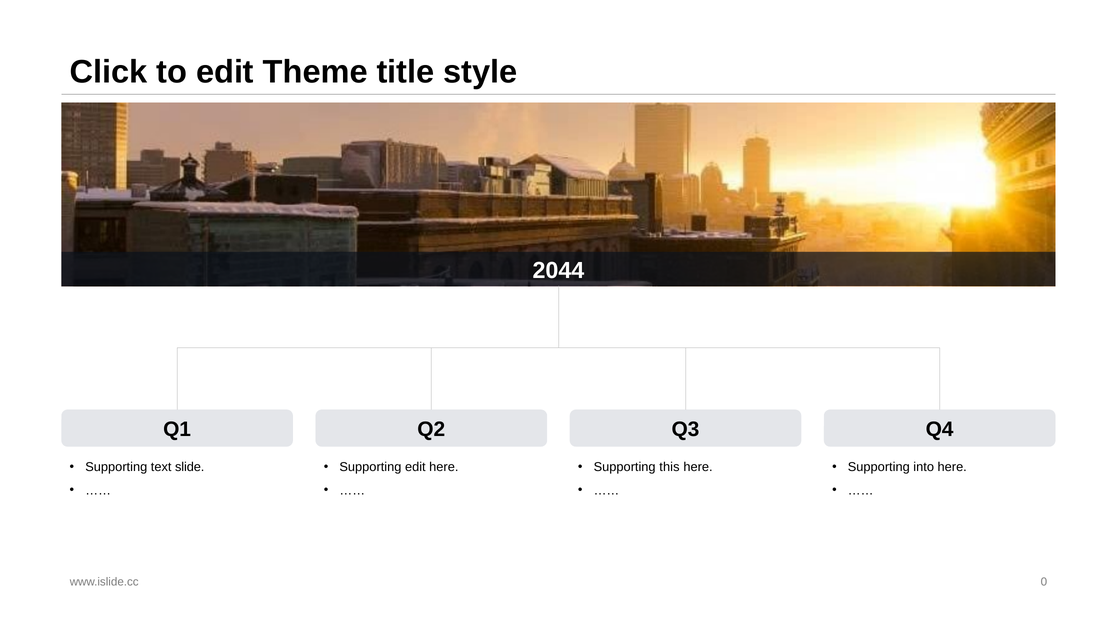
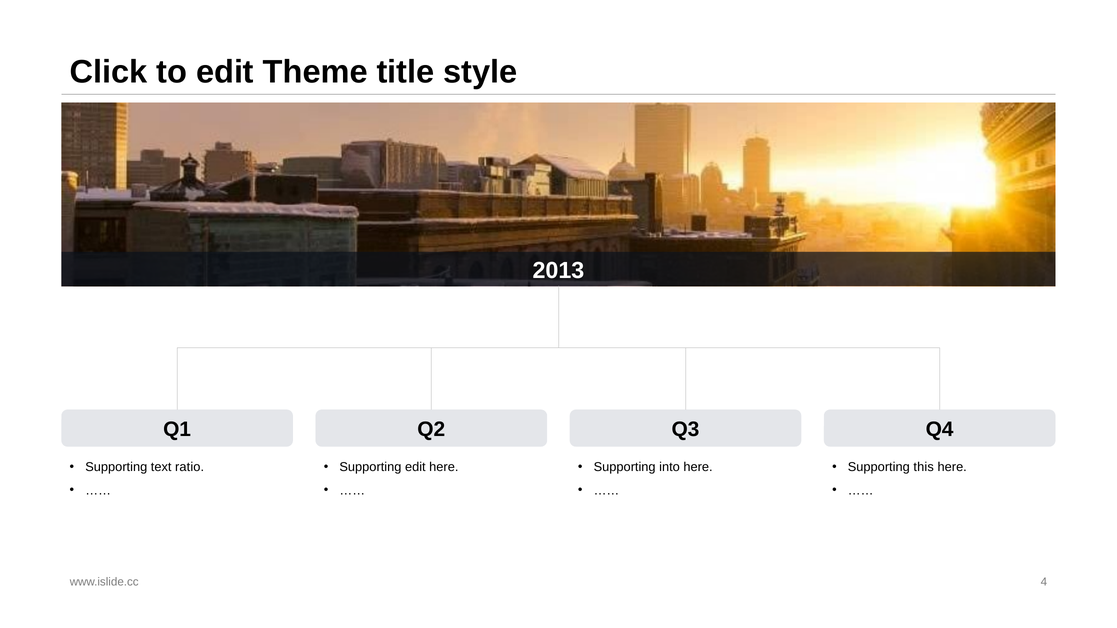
2044: 2044 -> 2013
slide: slide -> ratio
this: this -> into
into: into -> this
0: 0 -> 4
